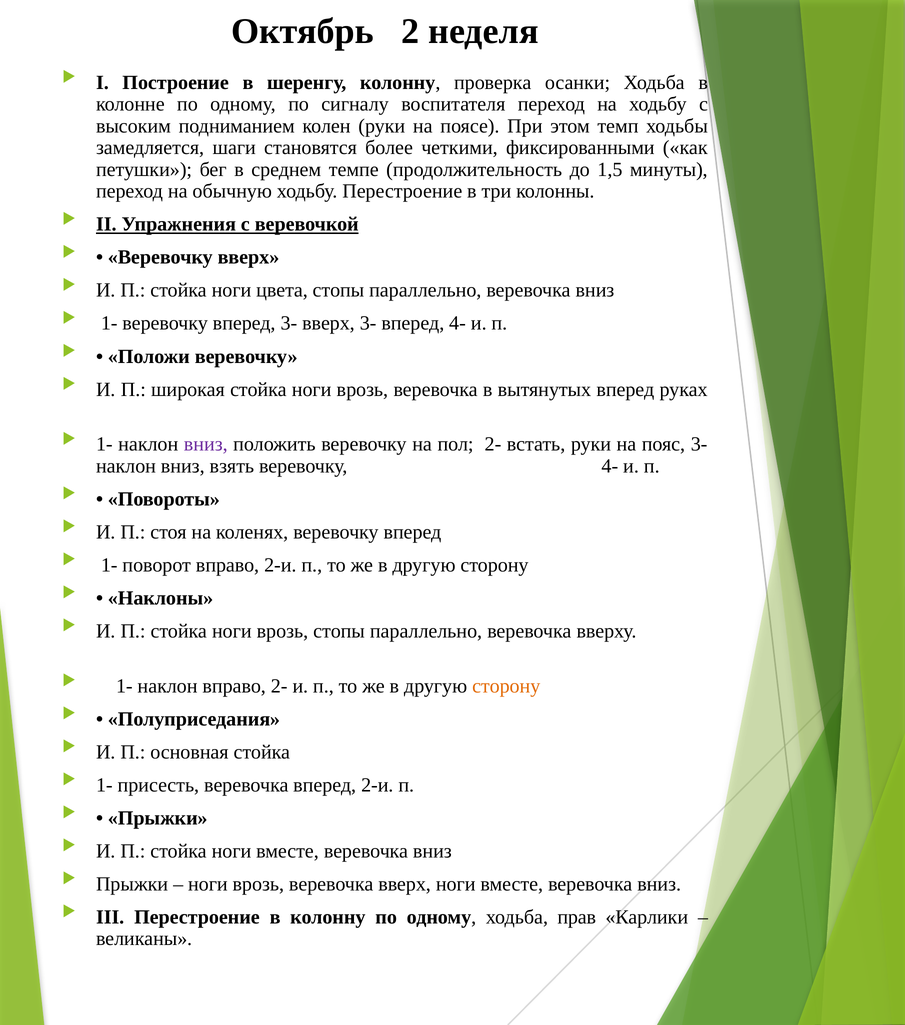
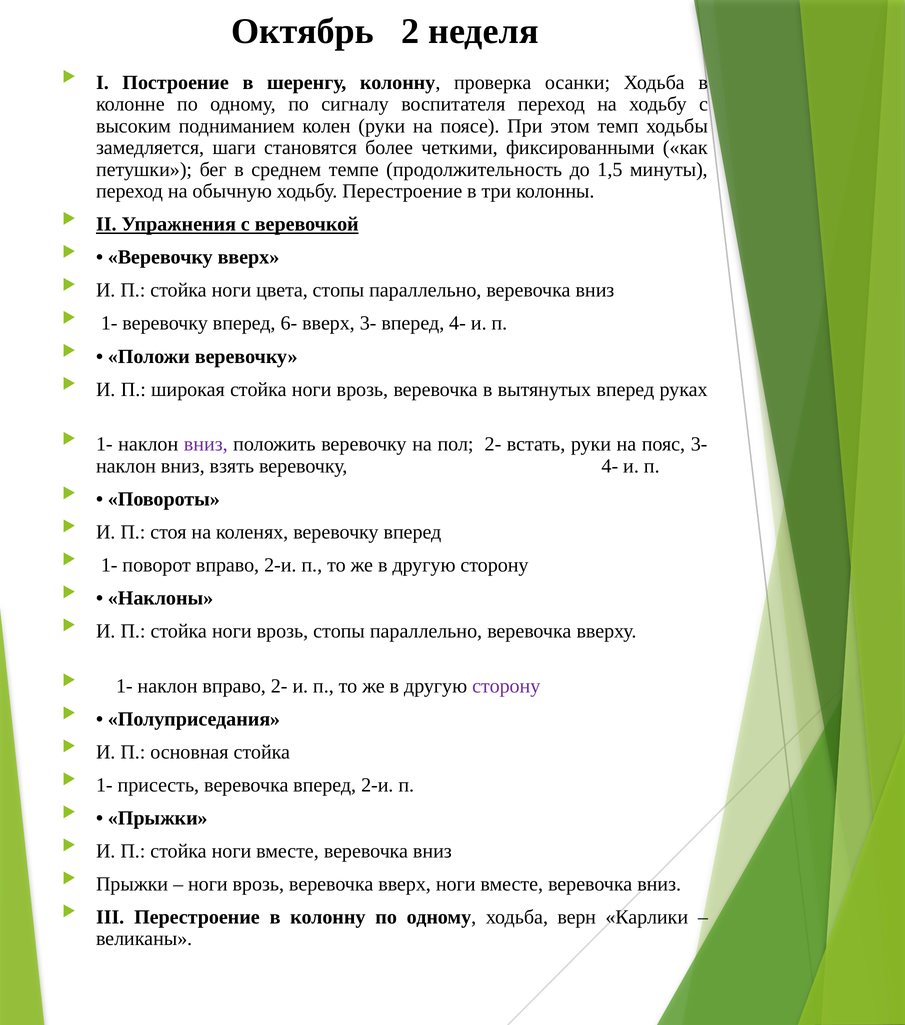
вперед 3-: 3- -> 6-
сторону at (506, 686) colour: orange -> purple
прав: прав -> верн
